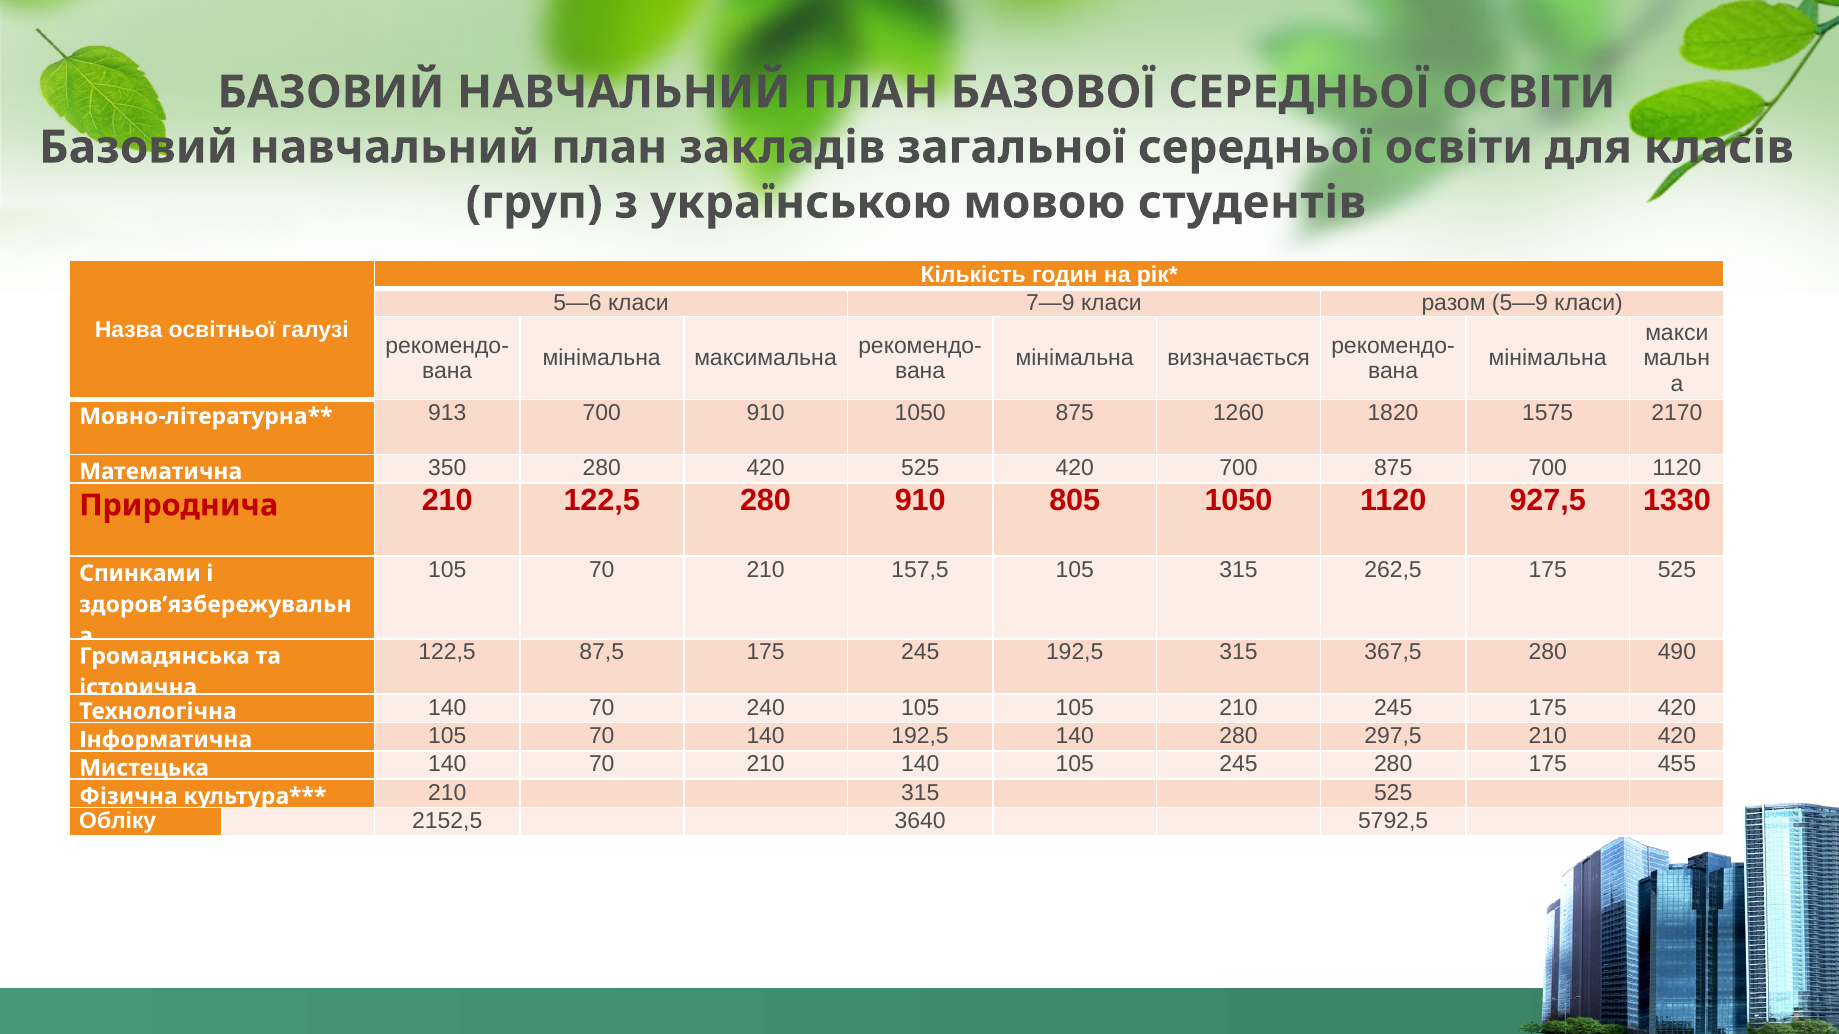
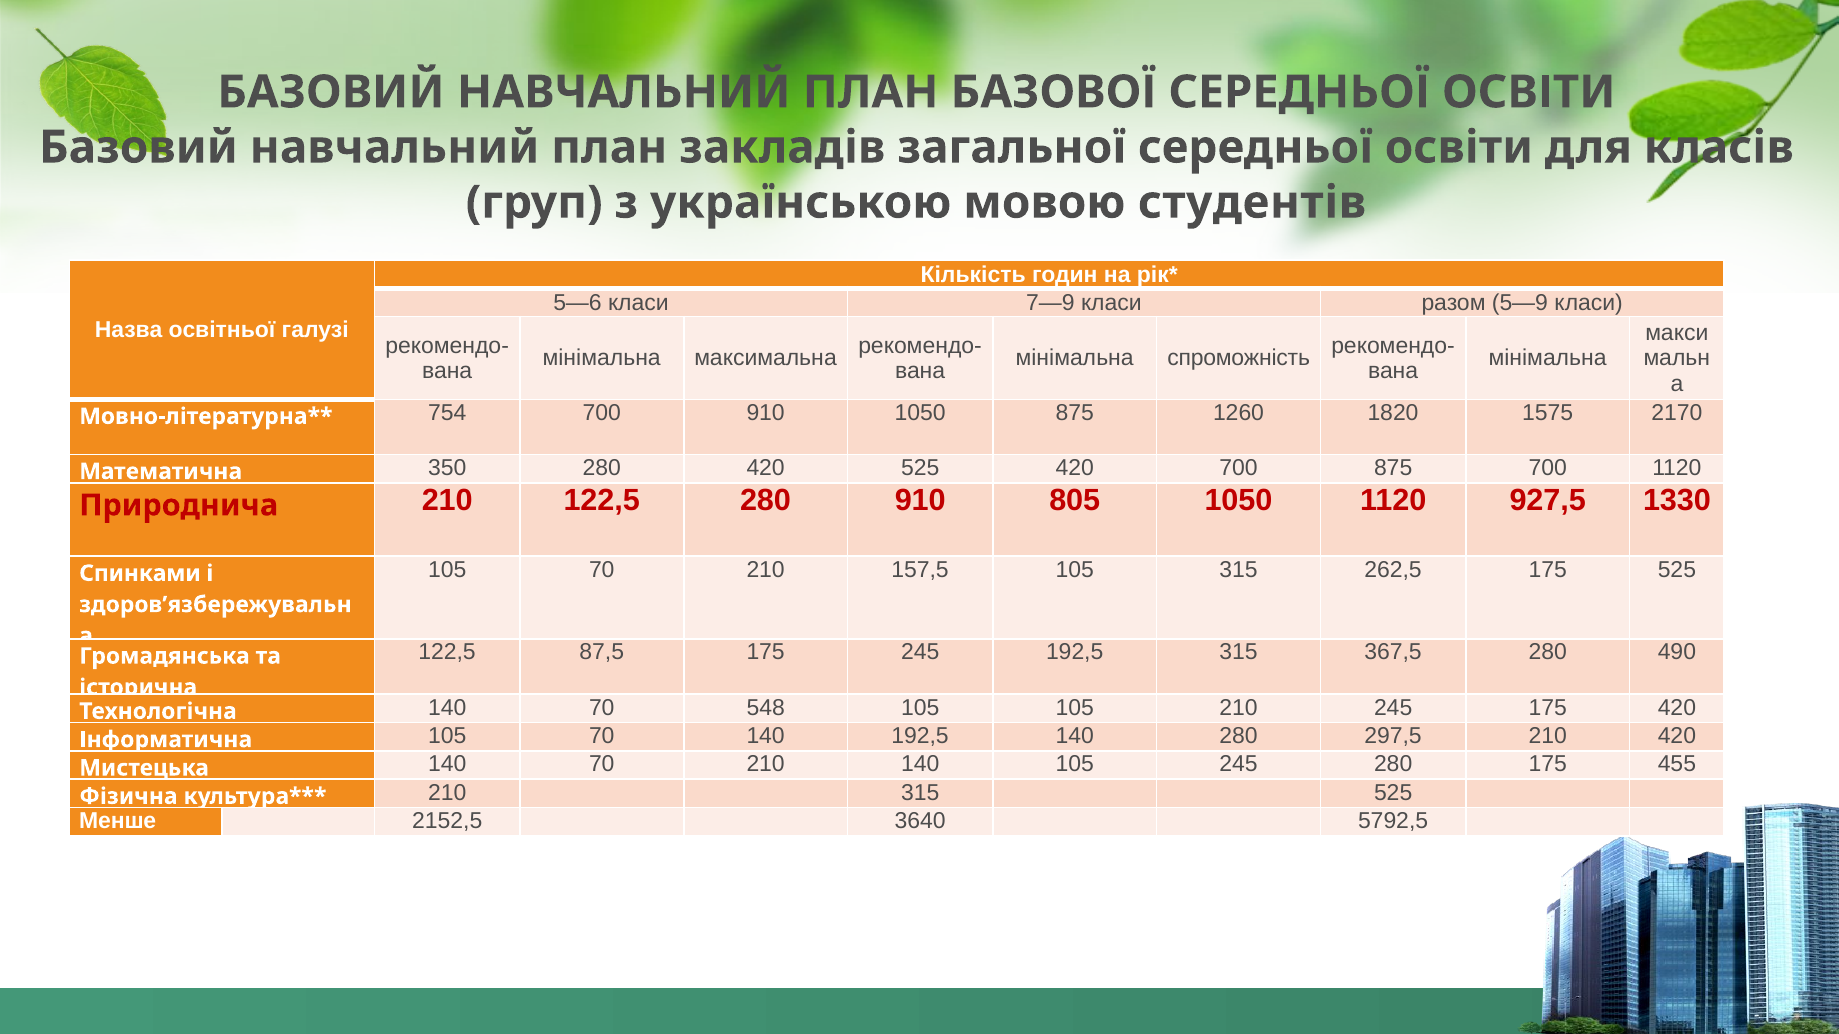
визначається: визначається -> спроможність
913: 913 -> 754
240: 240 -> 548
Обліку: Обліку -> Менше
